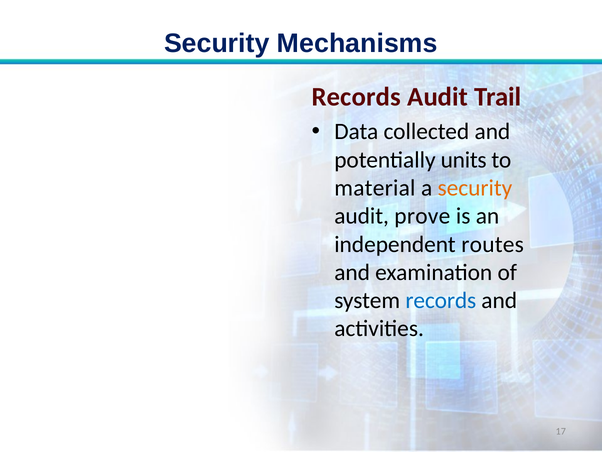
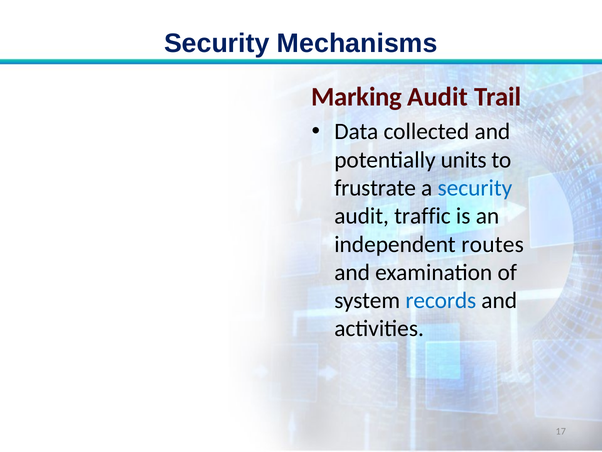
Records at (356, 97): Records -> Marking
material: material -> frustrate
security at (475, 188) colour: orange -> blue
prove: prove -> traffic
